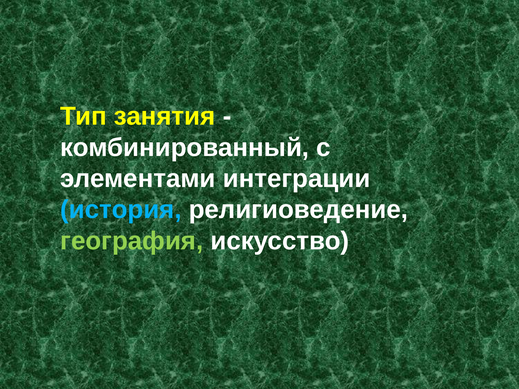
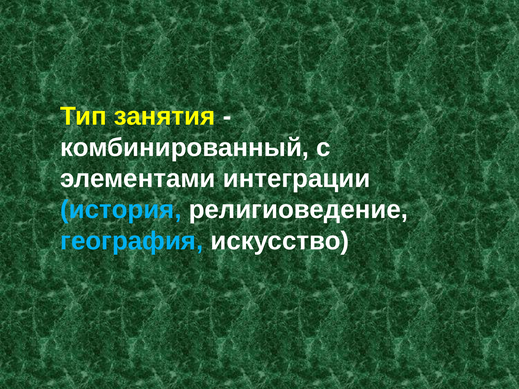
география colour: light green -> light blue
